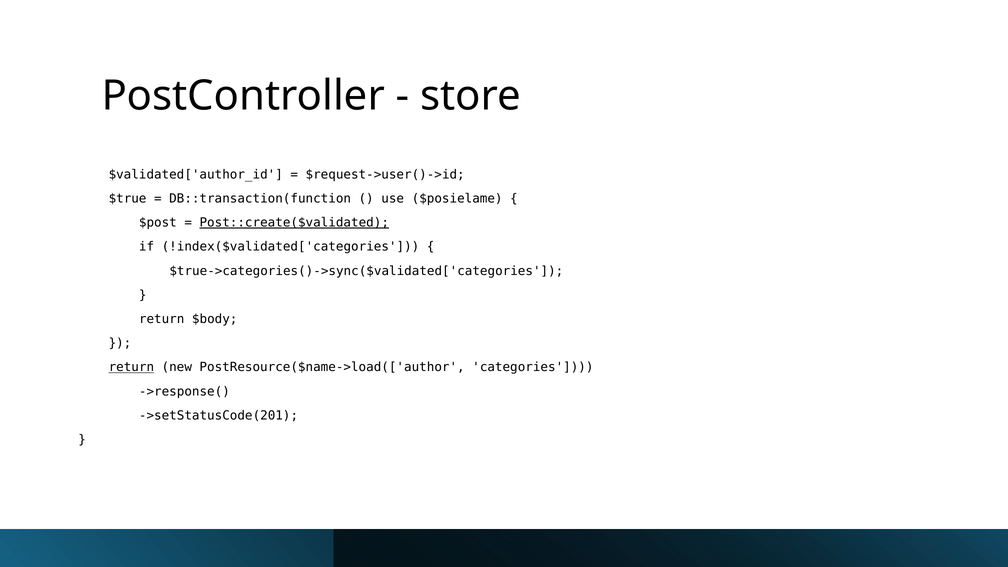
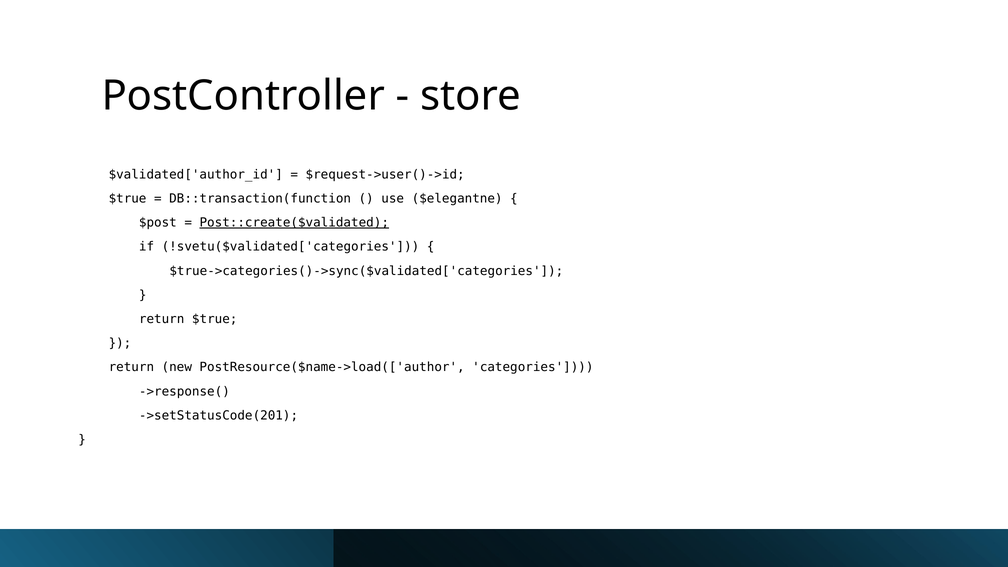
$posielame: $posielame -> $elegantne
!index($validated['categories: !index($validated['categories -> !svetu($validated['categories
return $body: $body -> $true
return at (131, 367) underline: present -> none
